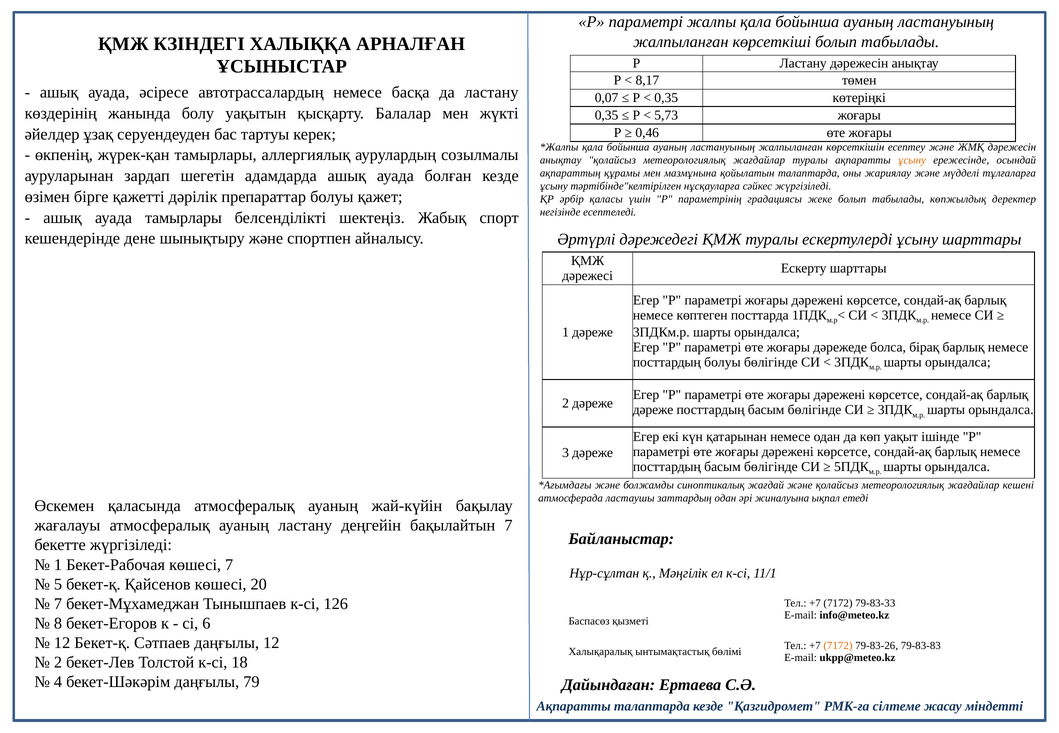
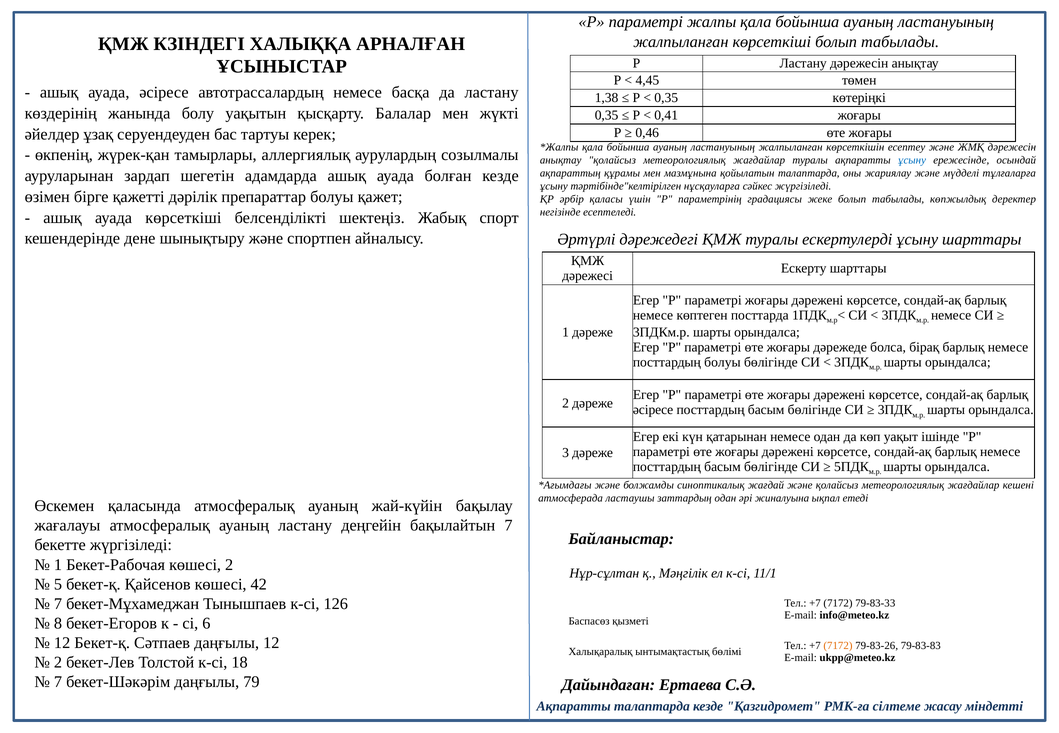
8,17: 8,17 -> 4,45
0,07: 0,07 -> 1,38
5,73: 5,73 -> 0,41
ұсыну at (912, 160) colour: orange -> blue
ауада тамырлары: тамырлары -> көрсеткіші
дәреже at (653, 410): дәреже -> әсіресе
көшесі 7: 7 -> 2
20: 20 -> 42
4 at (58, 682): 4 -> 7
